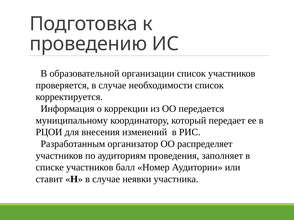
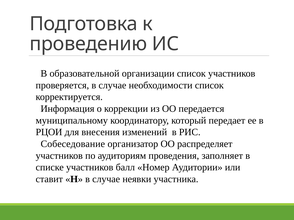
Разработанным: Разработанным -> Собеседование
